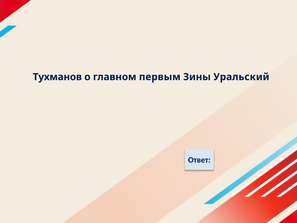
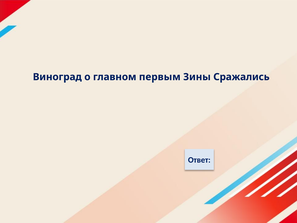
Тухманов: Тухманов -> Виноград
Уральский: Уральский -> Сражались
